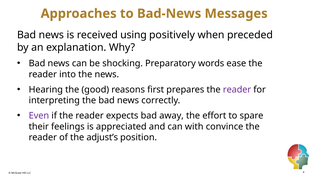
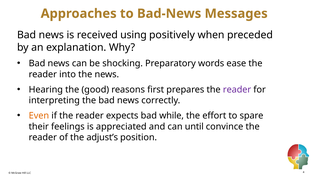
Even colour: purple -> orange
away: away -> while
with: with -> until
